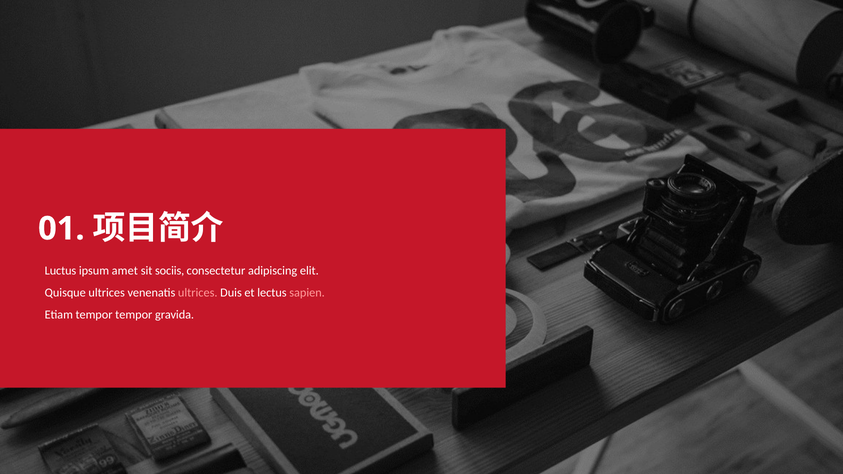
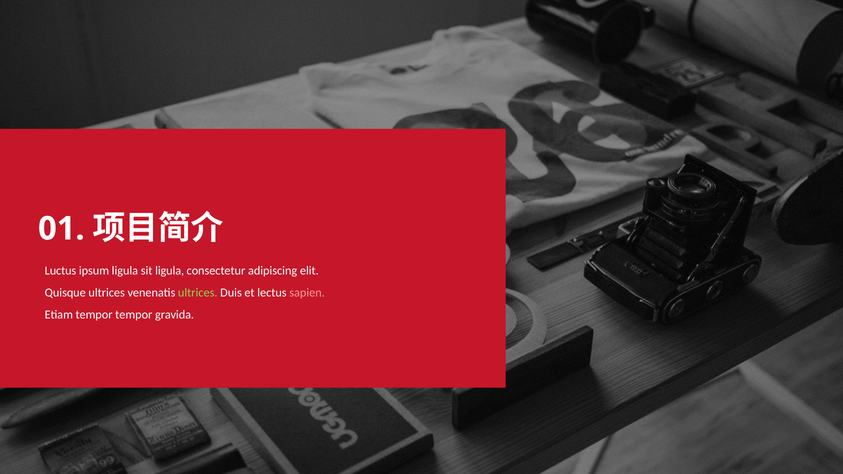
ipsum amet: amet -> ligula
sit sociis: sociis -> ligula
ultrices at (198, 293) colour: pink -> light green
